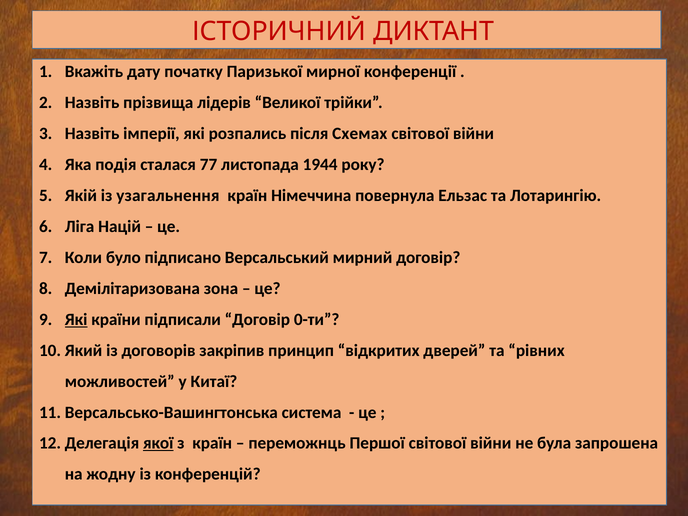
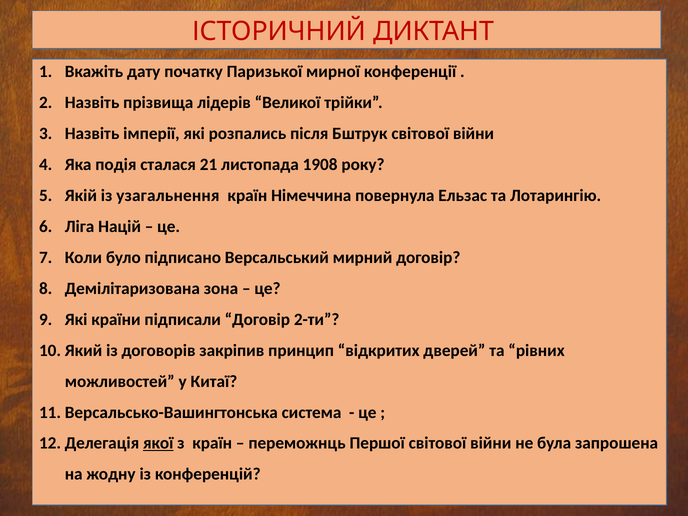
Схемах: Схемах -> Бштрук
77: 77 -> 21
1944: 1944 -> 1908
Які at (76, 319) underline: present -> none
0-ти: 0-ти -> 2-ти
